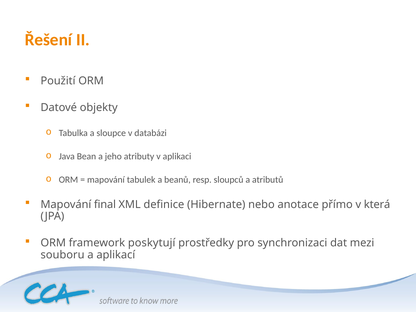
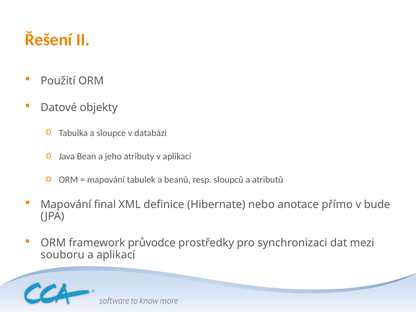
která: která -> bude
poskytují: poskytují -> průvodce
